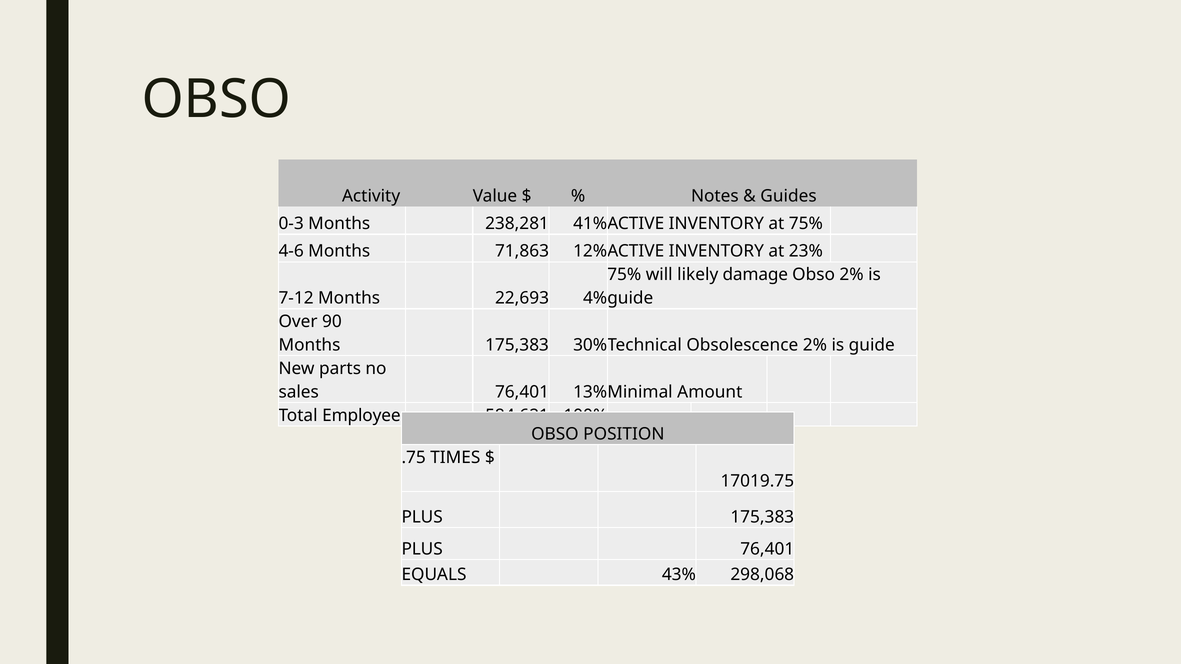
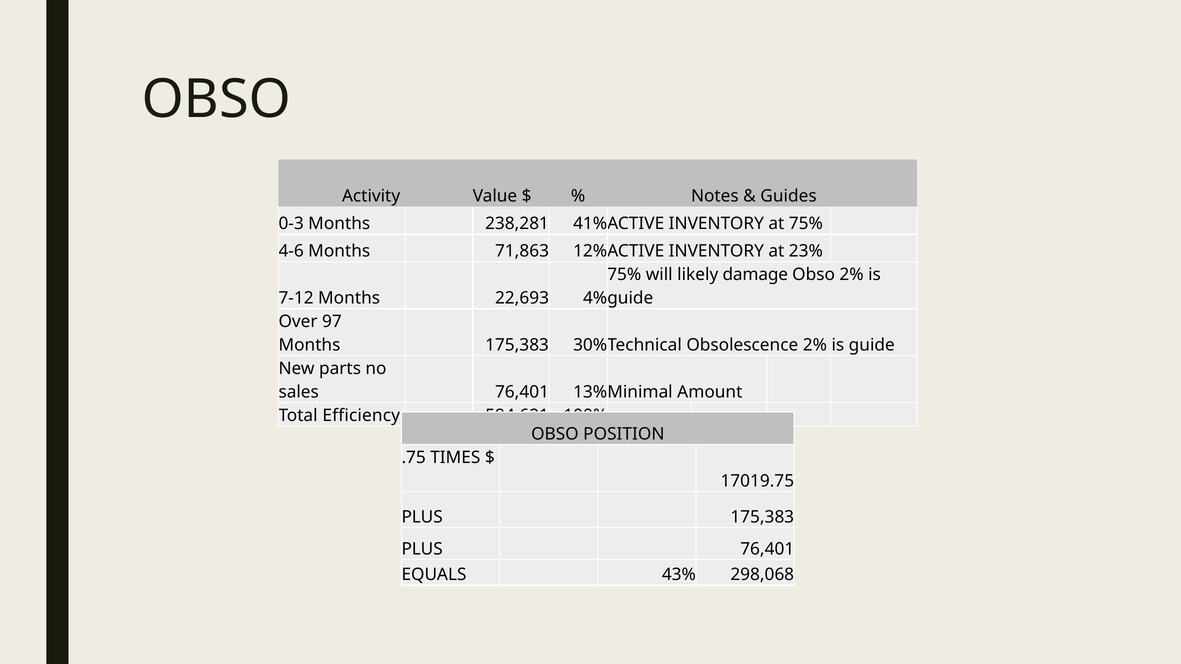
90: 90 -> 97
Employee: Employee -> Efficiency
